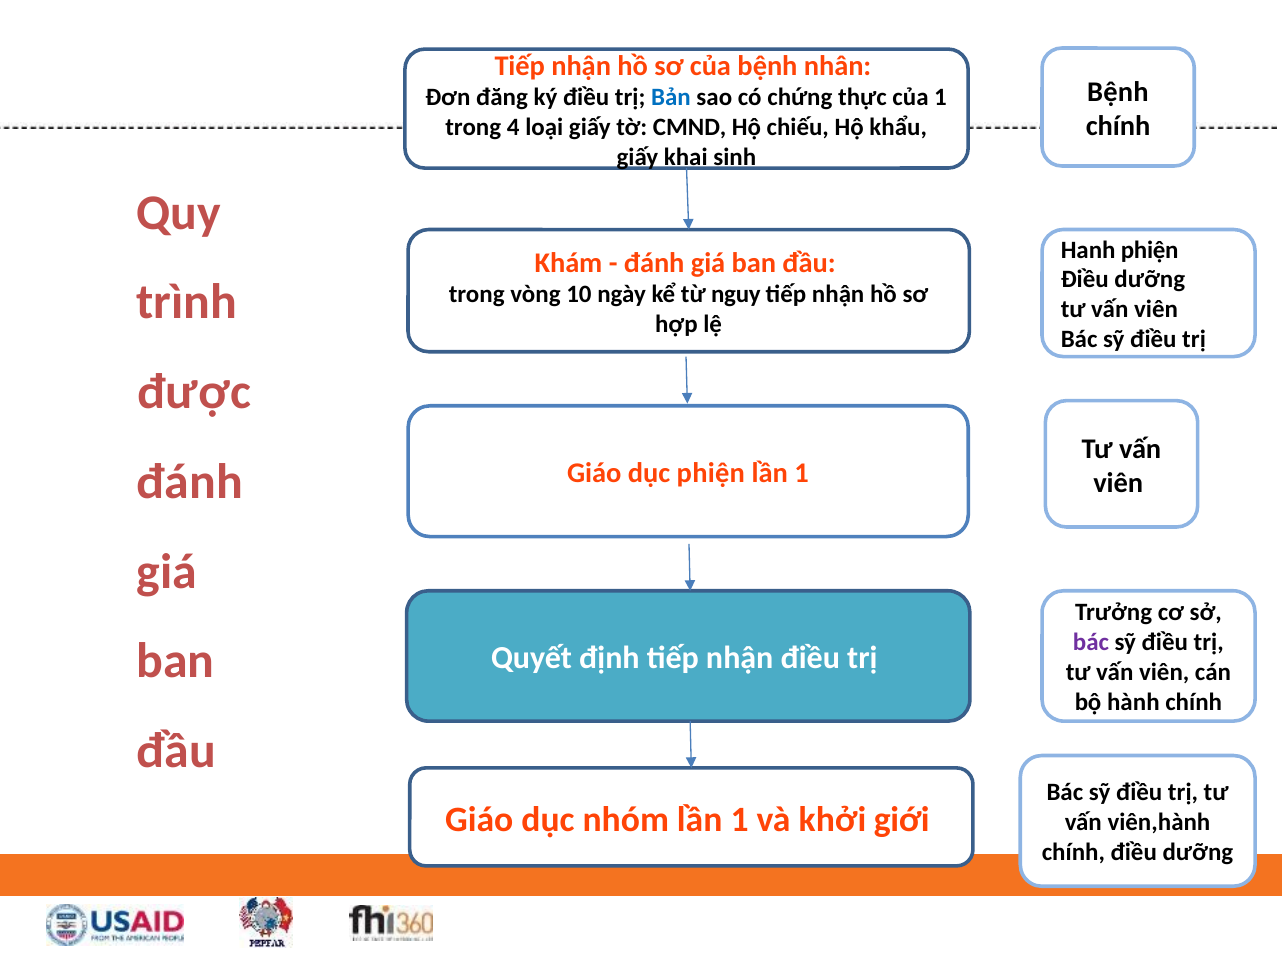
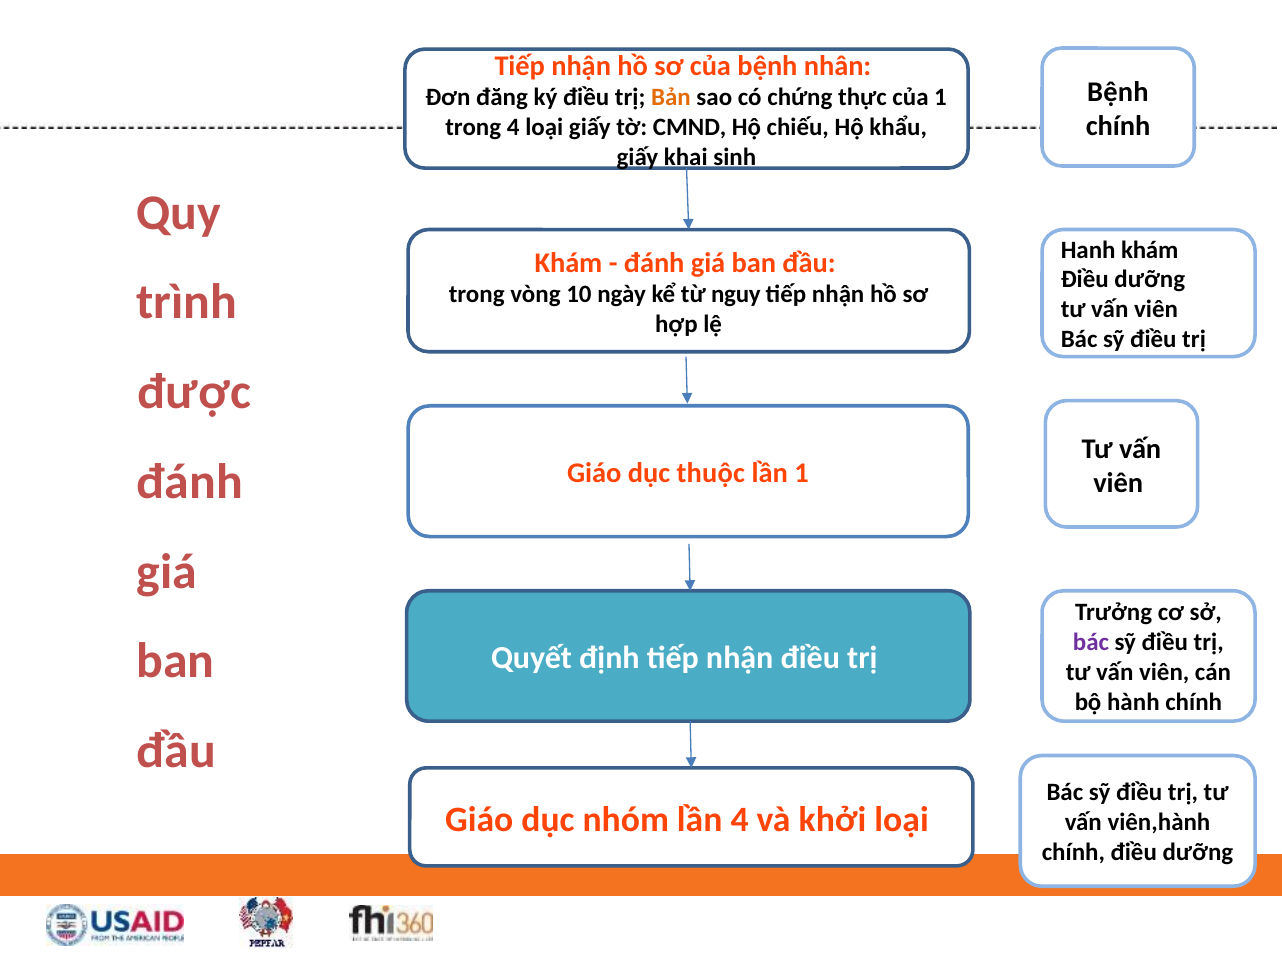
Bản colour: blue -> orange
Hanh phiện: phiện -> khám
dục phiện: phiện -> thuộc
nhóm lần 1: 1 -> 4
khởi giới: giới -> loại
